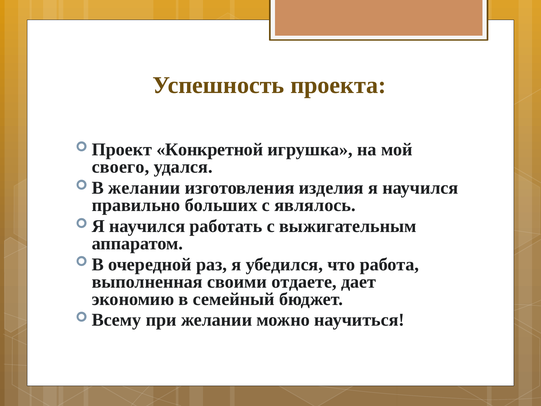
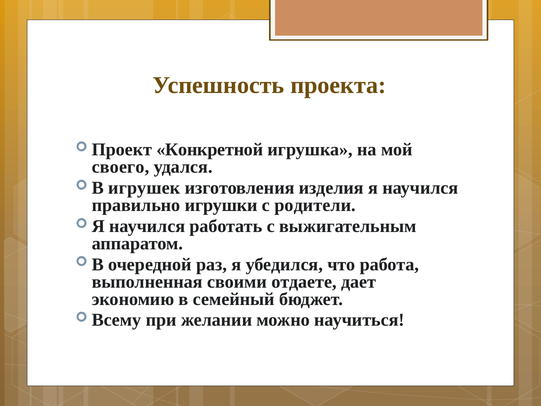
В желании: желании -> игрушек
больших: больших -> игрушки
являлось: являлось -> родители
